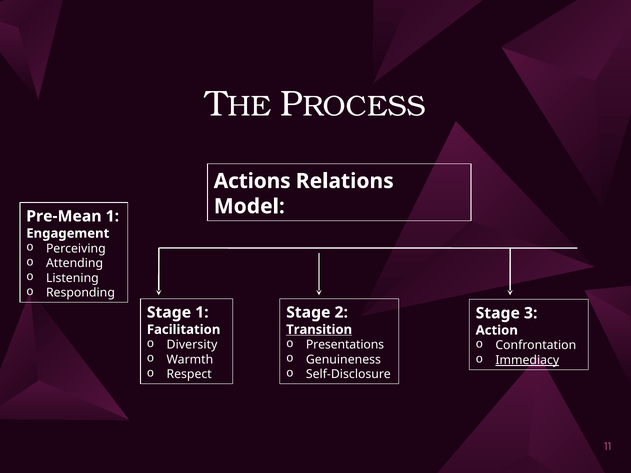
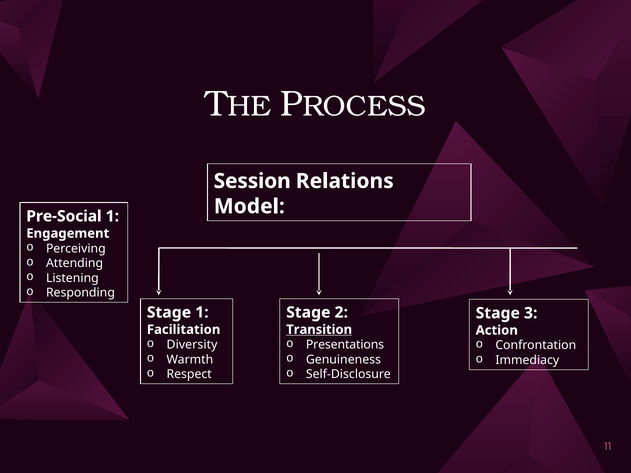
Actions: Actions -> Session
Pre-Mean: Pre-Mean -> Pre-Social
Immediacy underline: present -> none
